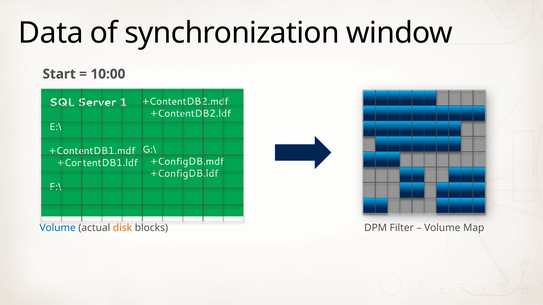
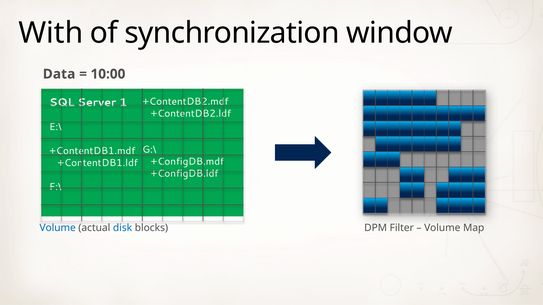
Data: Data -> With
Start: Start -> Data
disk colour: orange -> blue
